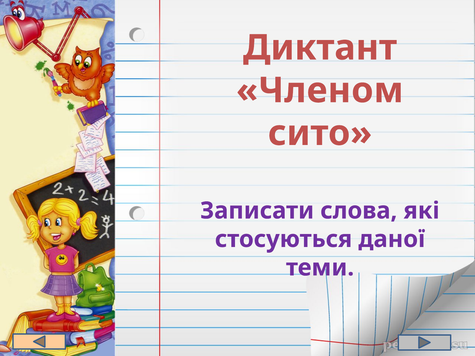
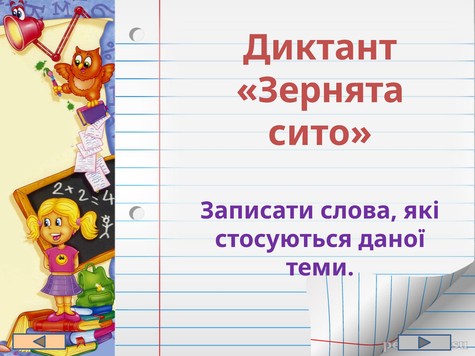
Членом: Членом -> Зернята
